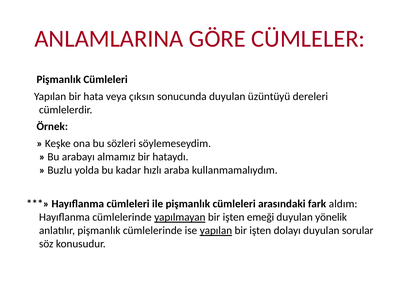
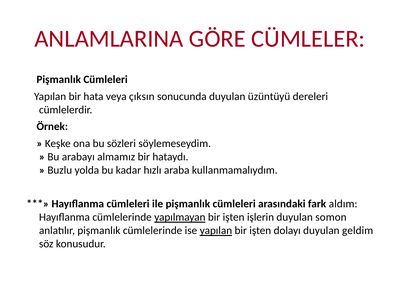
emeği: emeği -> işlerin
yönelik: yönelik -> somon
sorular: sorular -> geldim
